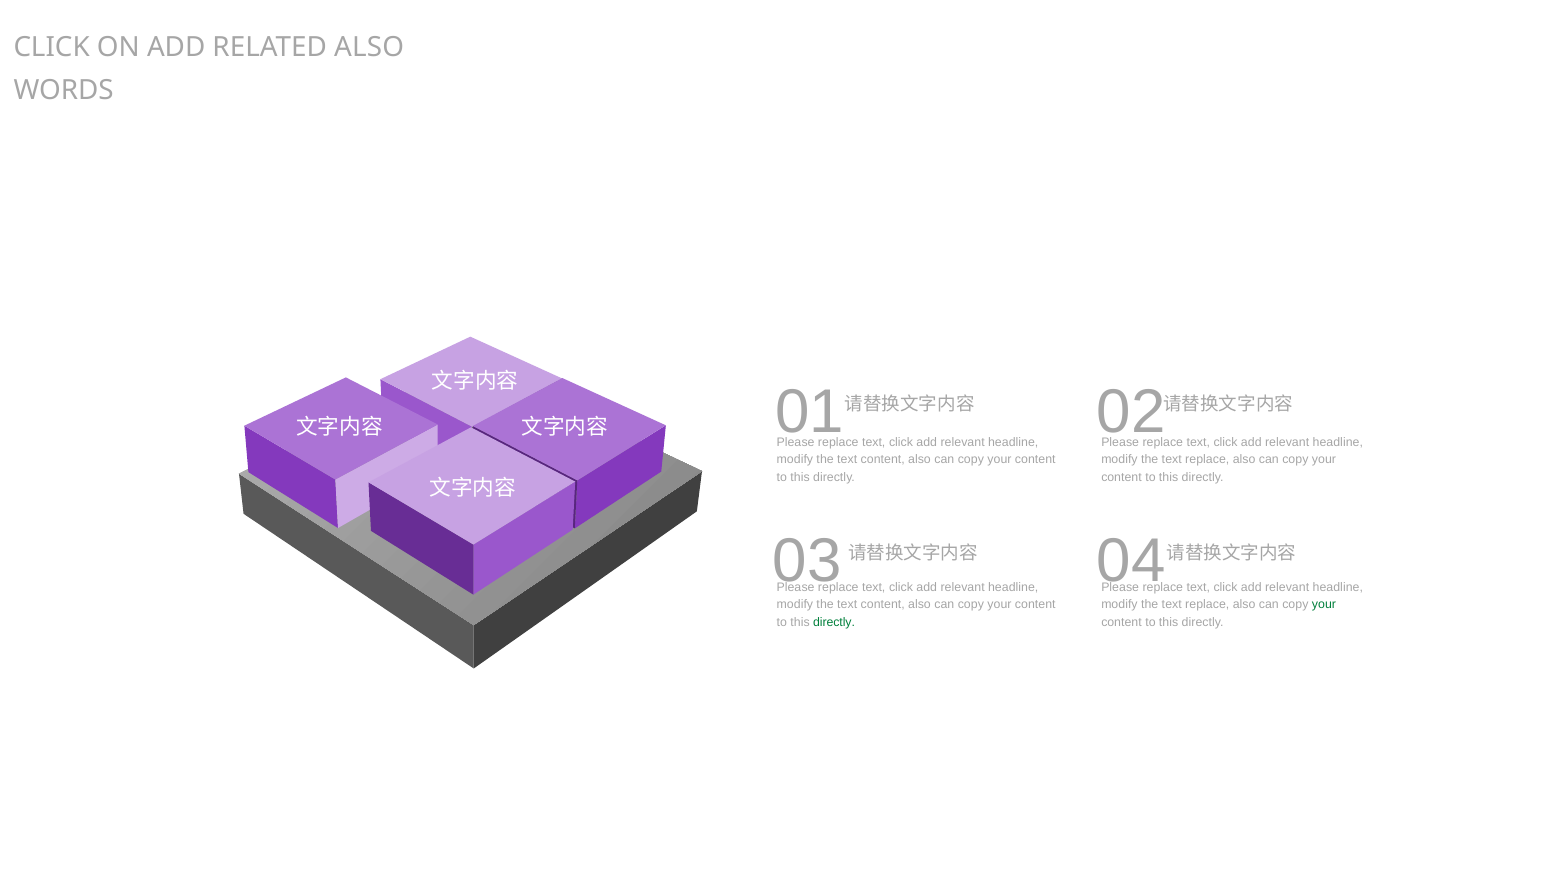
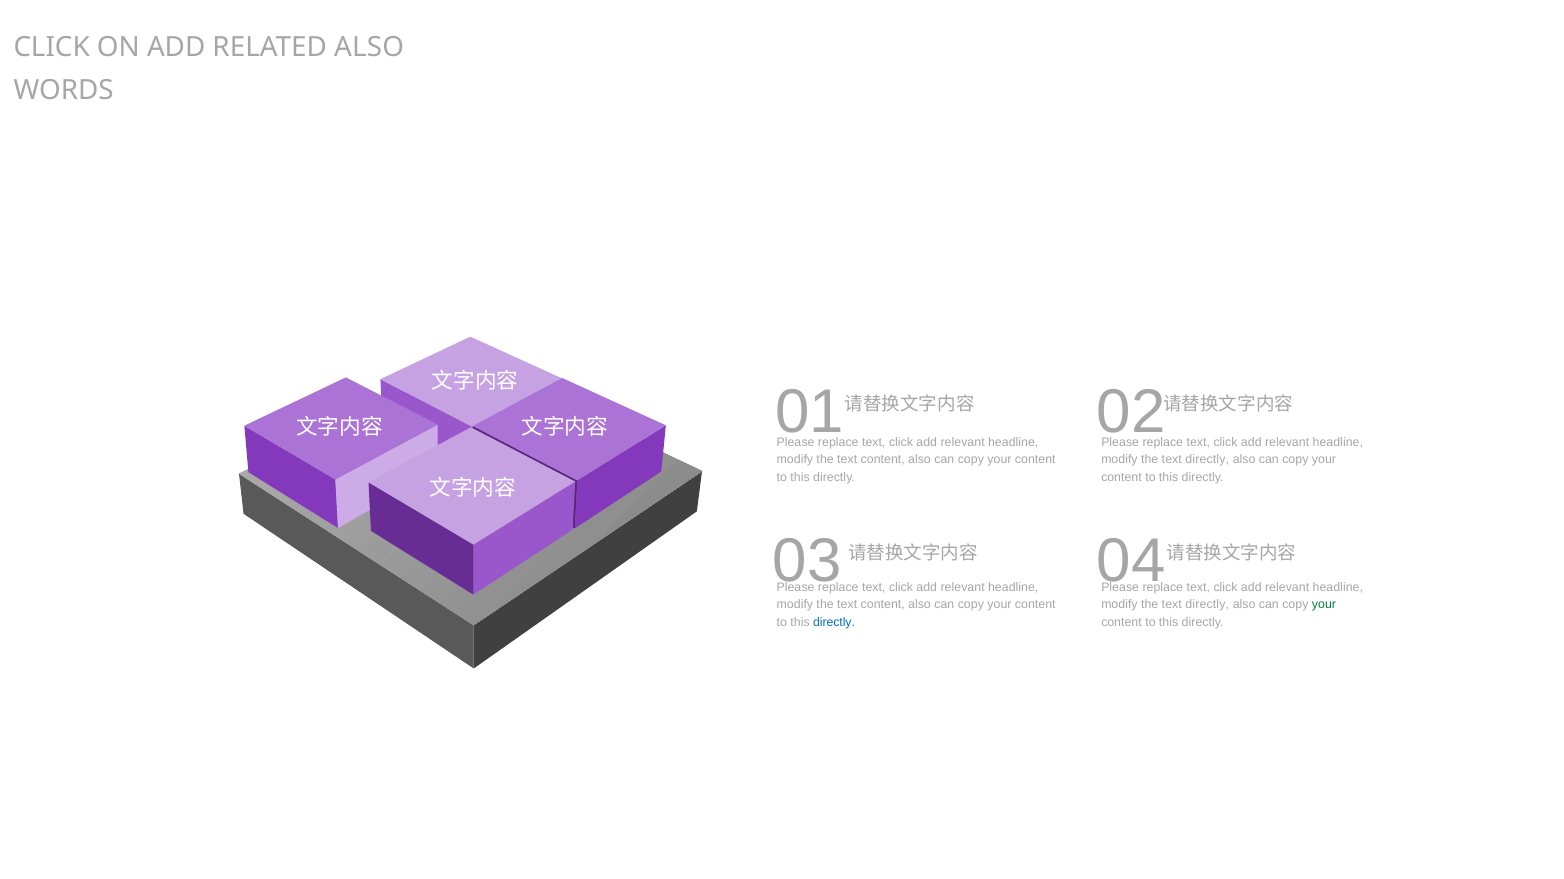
replace at (1207, 460): replace -> directly
replace at (1207, 605): replace -> directly
directly at (834, 623) colour: green -> blue
